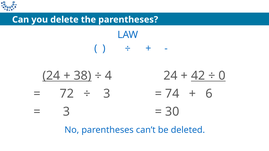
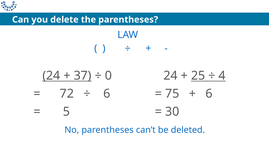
38: 38 -> 37
4: 4 -> 0
42: 42 -> 25
0: 0 -> 4
3 at (107, 94): 3 -> 6
74: 74 -> 75
3 at (67, 112): 3 -> 5
